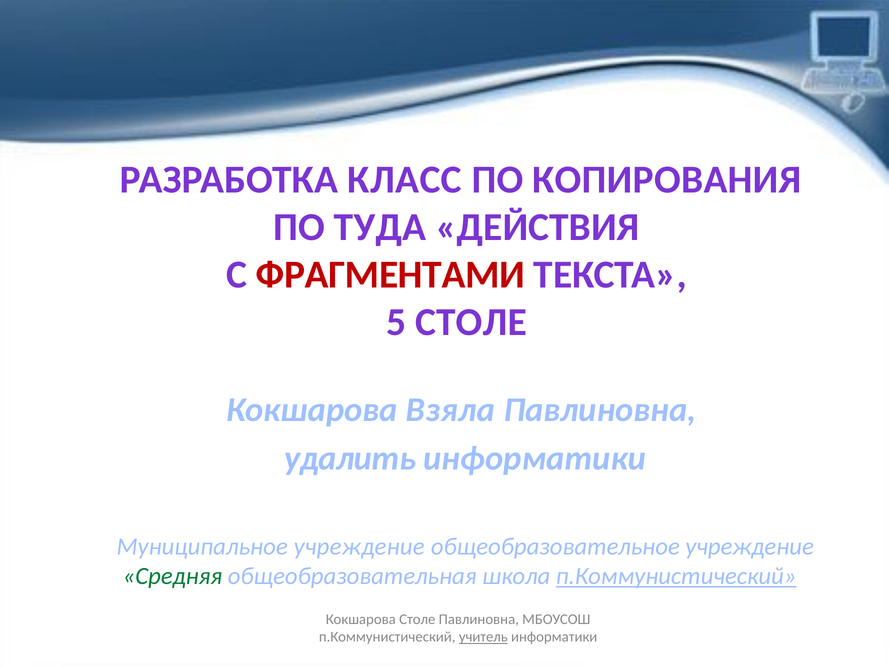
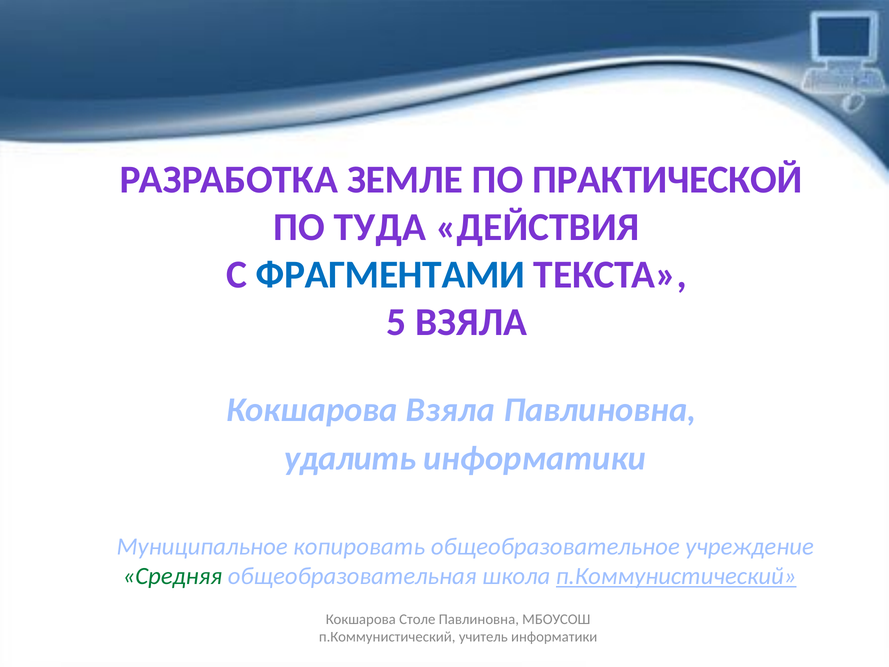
КЛАСС: КЛАСС -> ЗЕМЛЕ
КОПИРОВАНИЯ: КОПИРОВАНИЯ -> ПРАКТИЧЕСКОЙ
ФРАГМЕНТАМИ colour: red -> blue
5 СТОЛЕ: СТОЛЕ -> ВЗЯЛА
Муниципальное учреждение: учреждение -> копировать
учитель underline: present -> none
